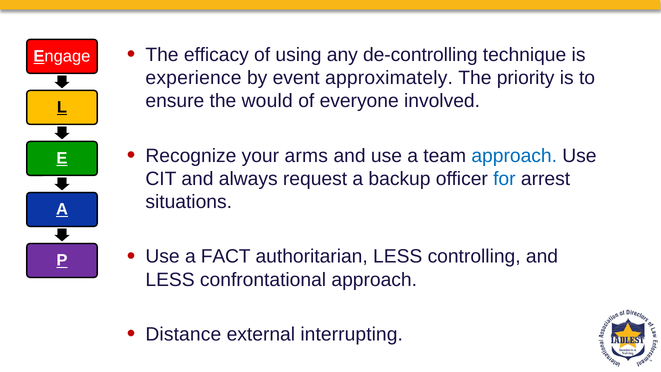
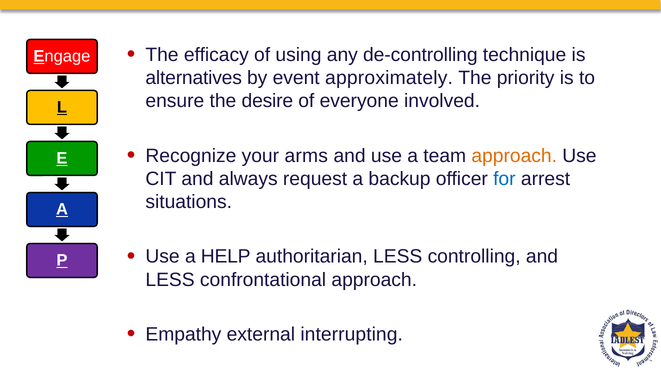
experience: experience -> alternatives
would: would -> desire
approach at (514, 156) colour: blue -> orange
FACT: FACT -> HELP
Distance: Distance -> Empathy
